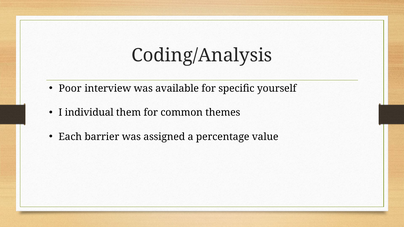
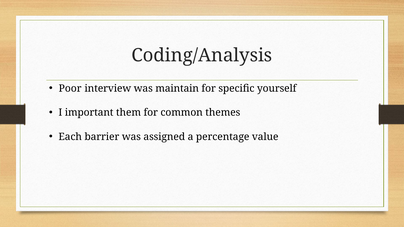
available: available -> maintain
individual: individual -> important
